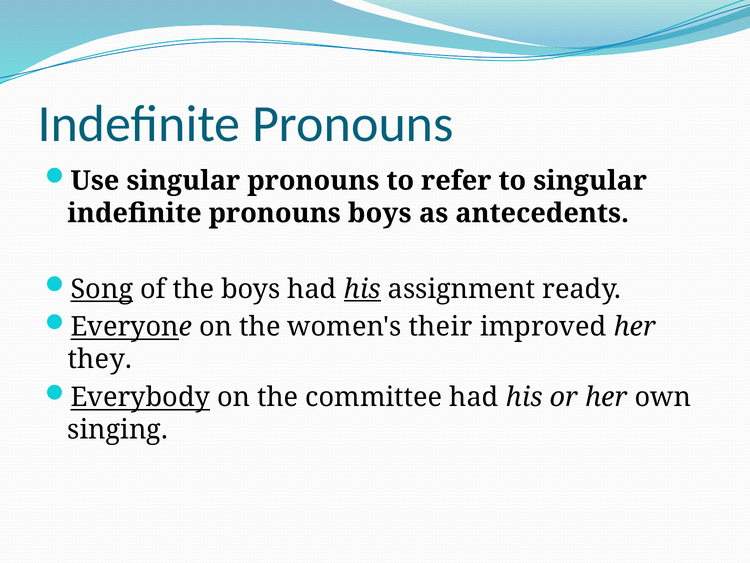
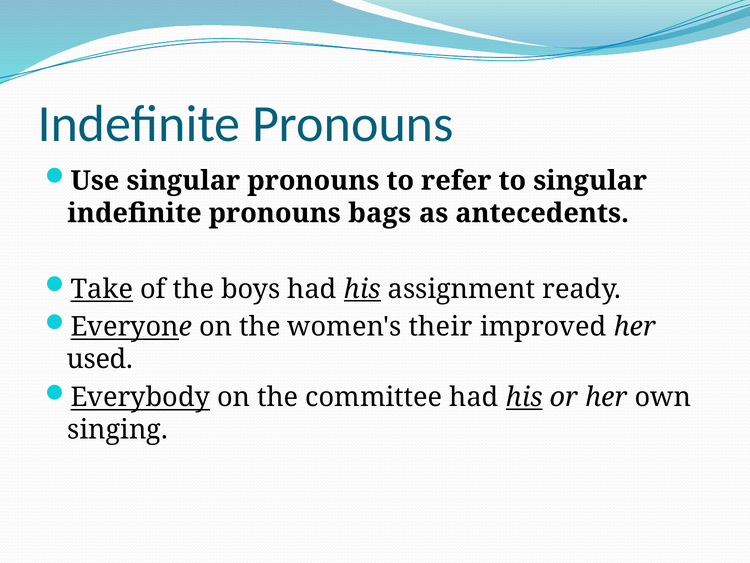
pronouns boys: boys -> bags
Song: Song -> Take
they: they -> used
his at (524, 397) underline: none -> present
